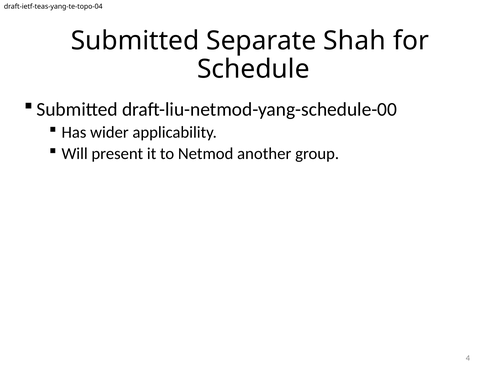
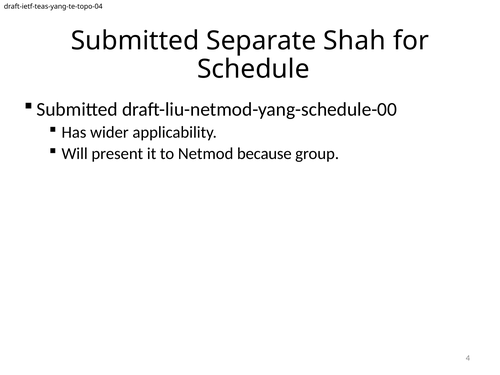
another: another -> because
